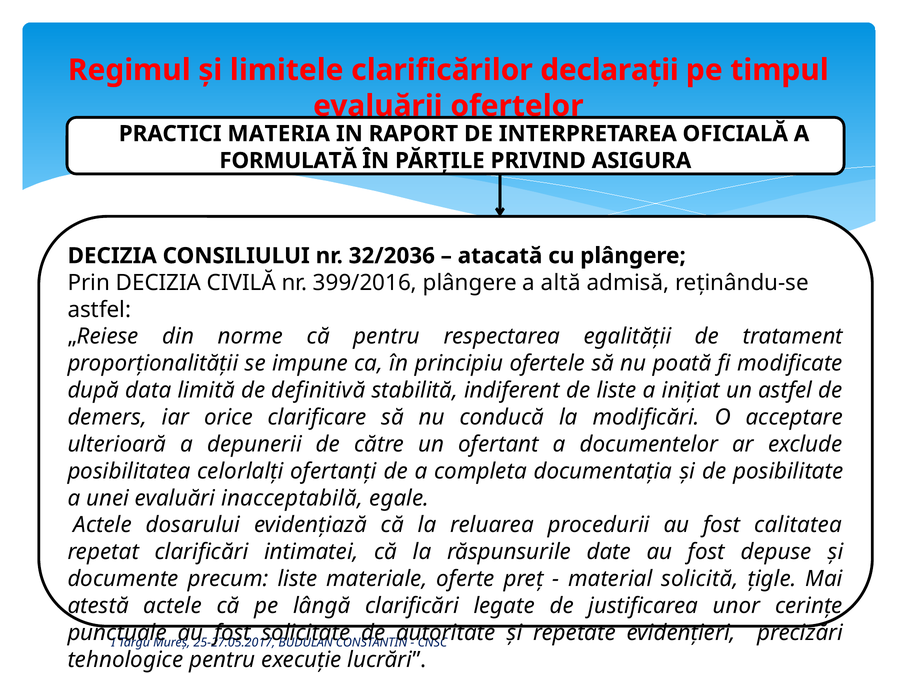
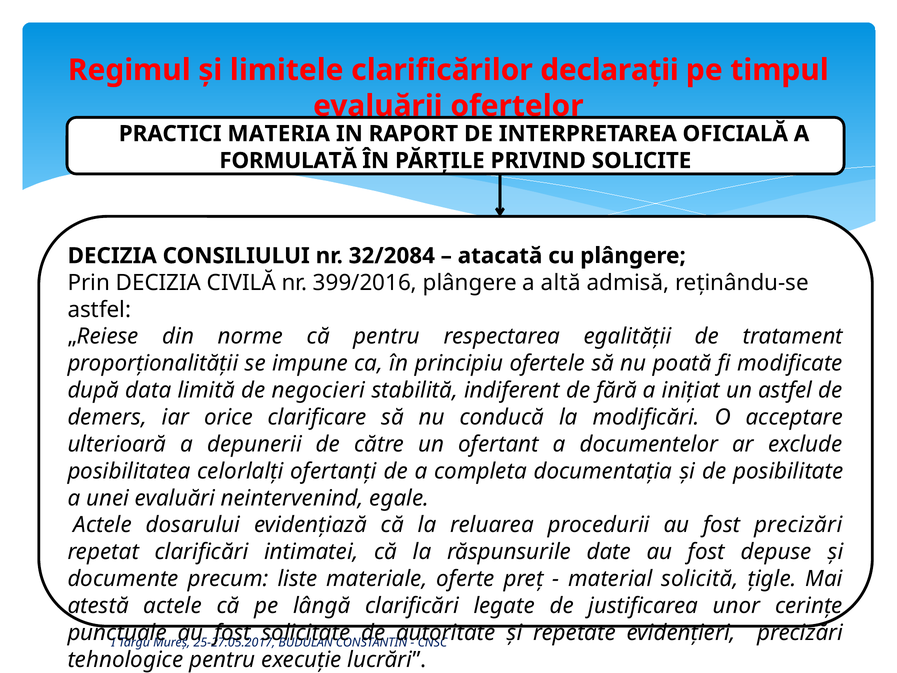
ASIGURA: ASIGURA -> SOLICITE
32/2036: 32/2036 -> 32/2084
definitivă: definitivă -> negocieri
de liste: liste -> fără
inacceptabilă: inacceptabilă -> neintervenind
fost calitatea: calitatea -> precizări
